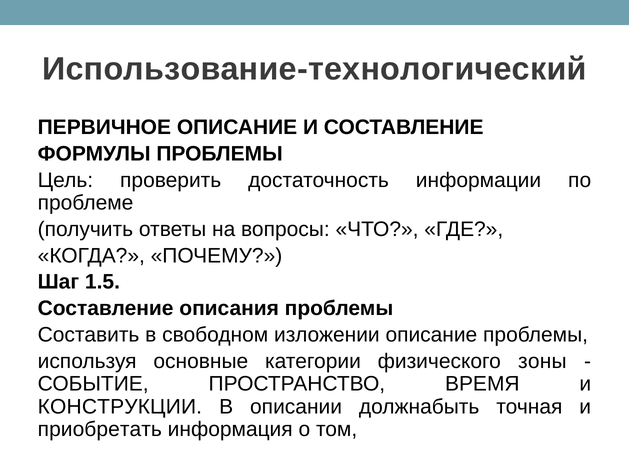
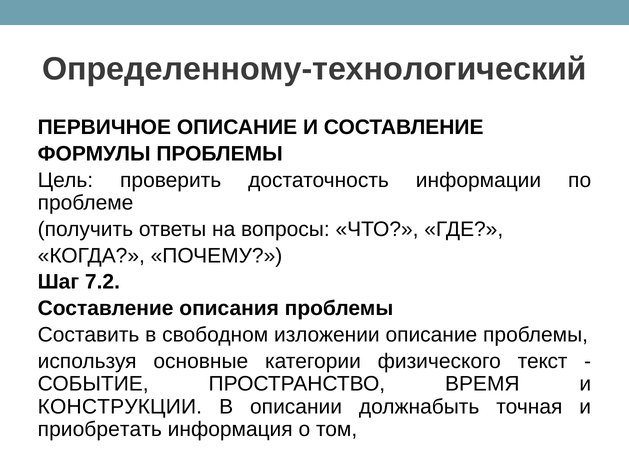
Использование-технологический: Использование-технологический -> Определенному-технологический
1.5: 1.5 -> 7.2
зоны: зоны -> текст
